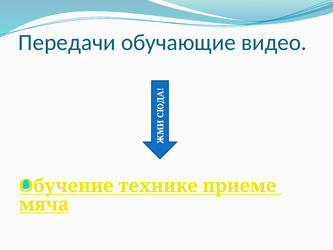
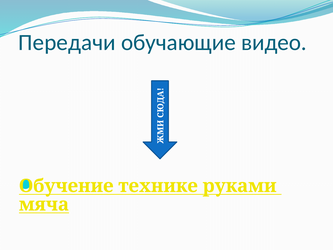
приеме: приеме -> руками
